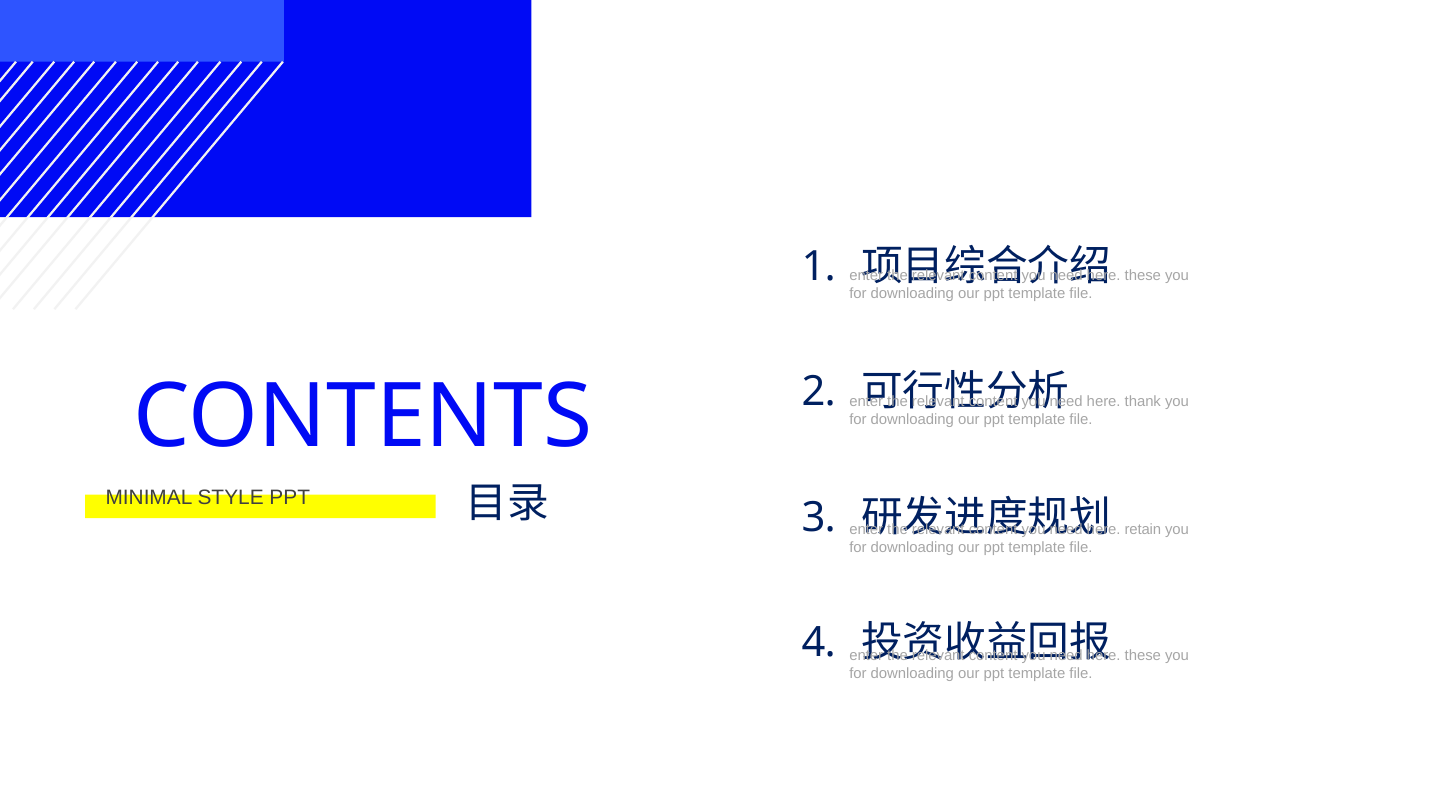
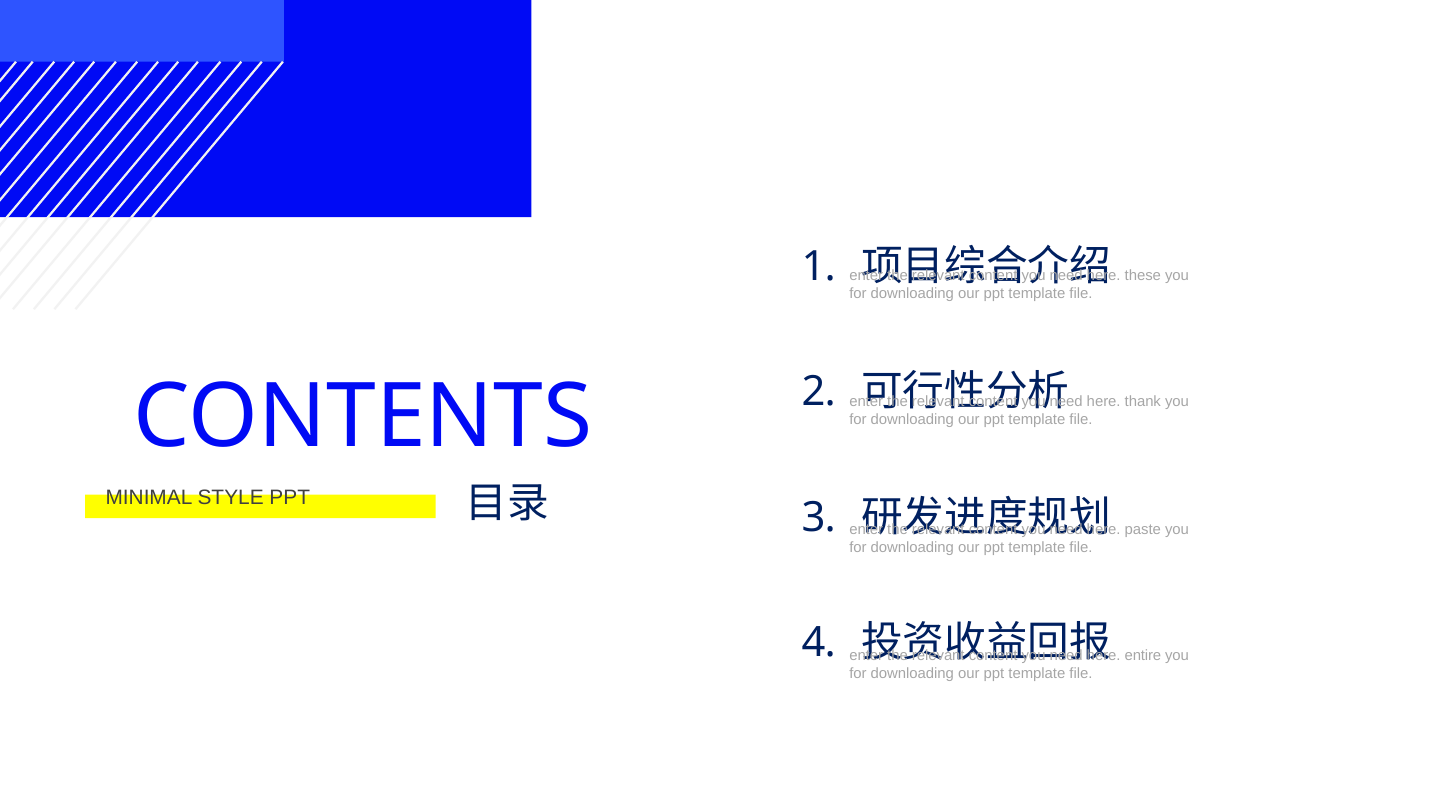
retain: retain -> paste
these at (1143, 656): these -> entire
